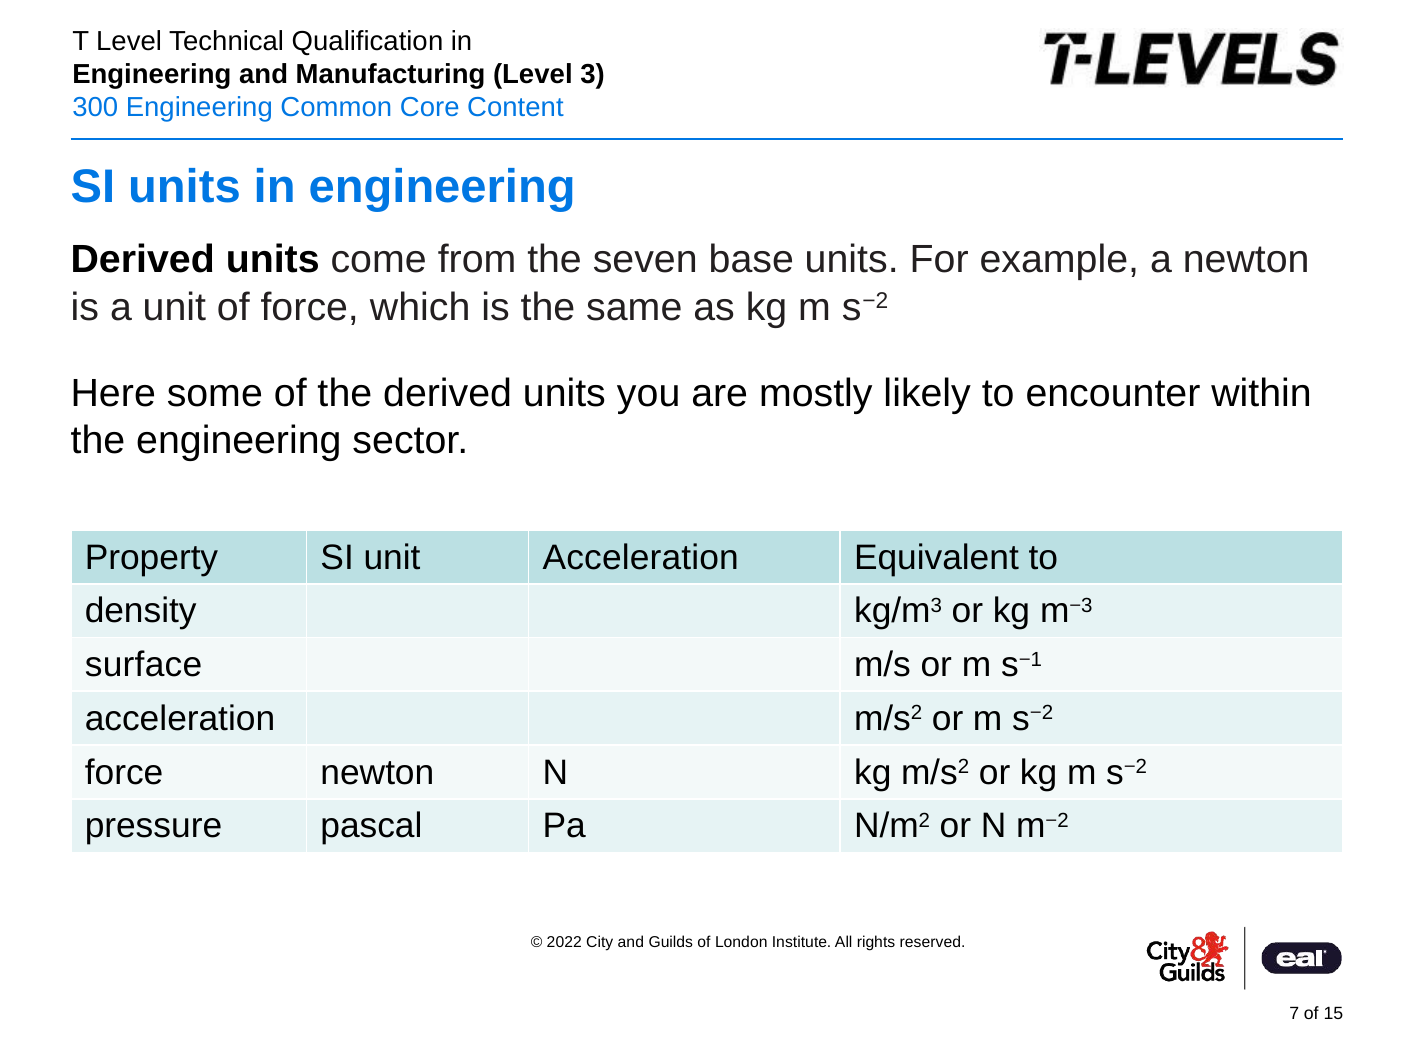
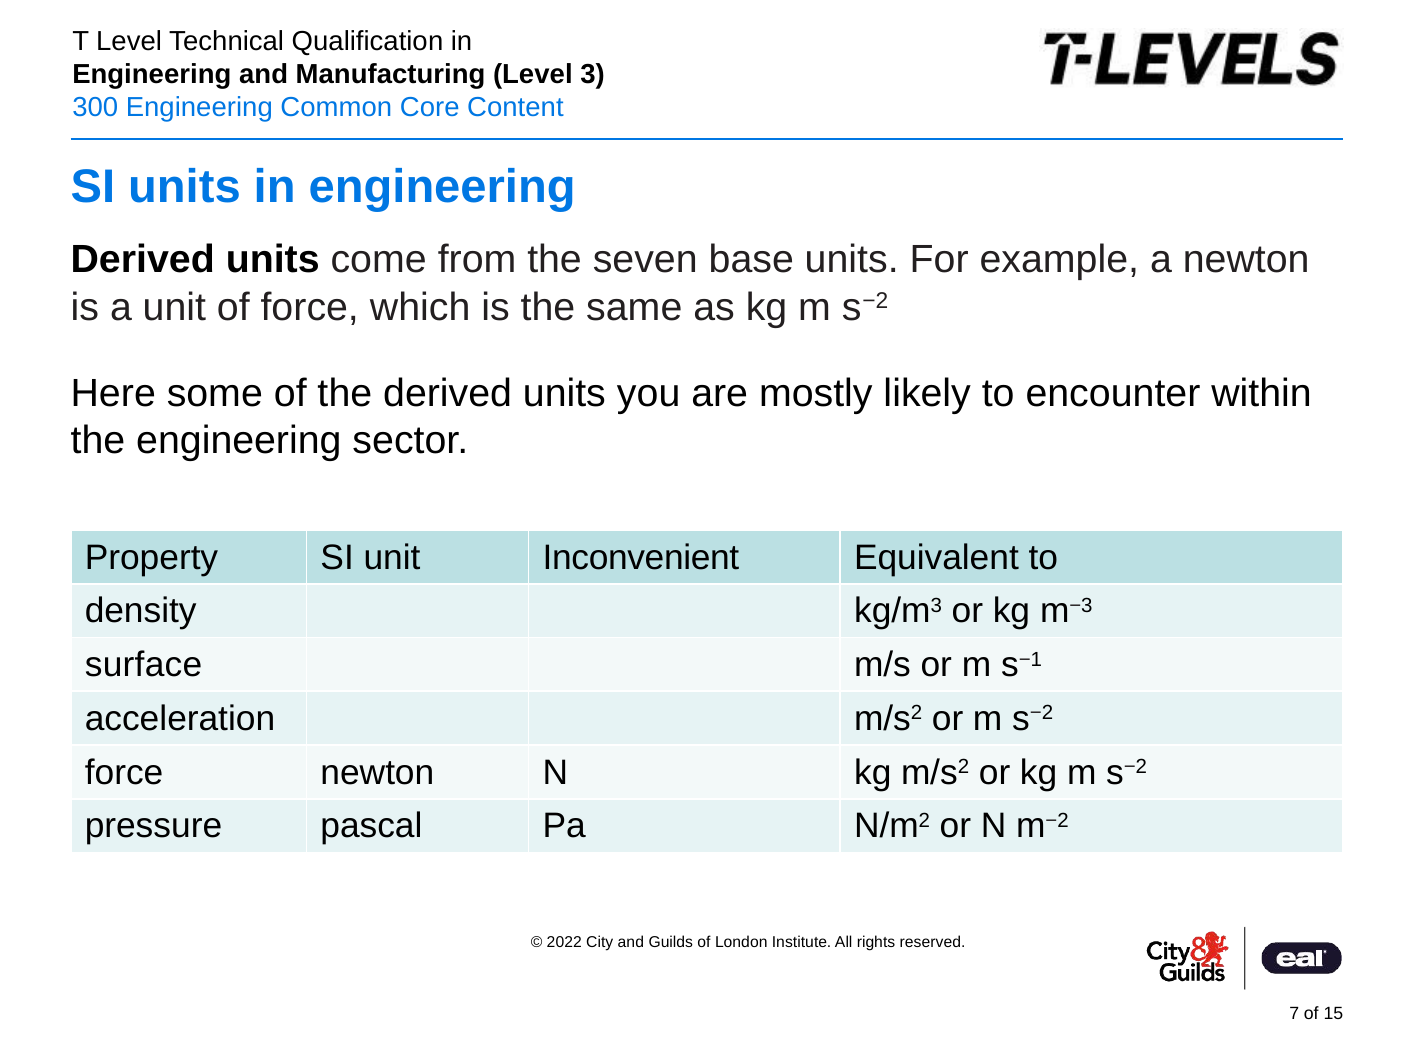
unit Acceleration: Acceleration -> Inconvenient
